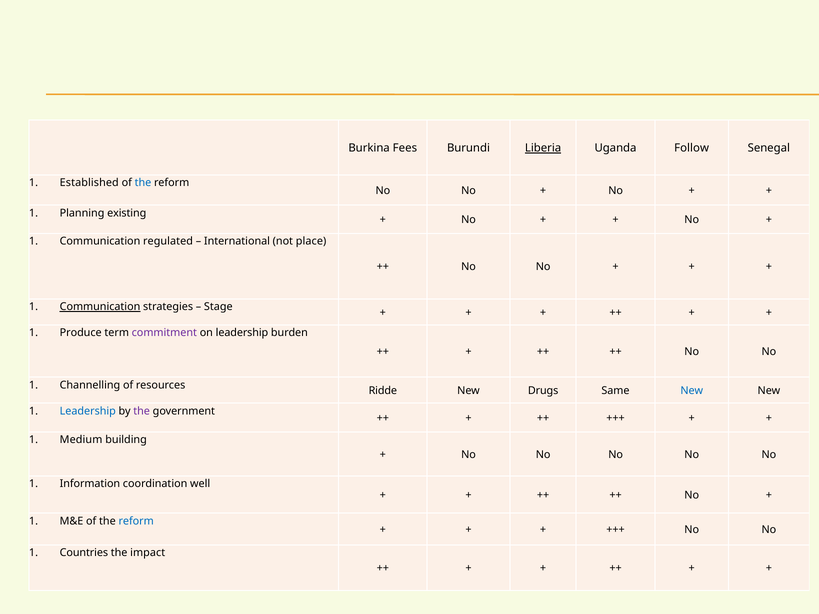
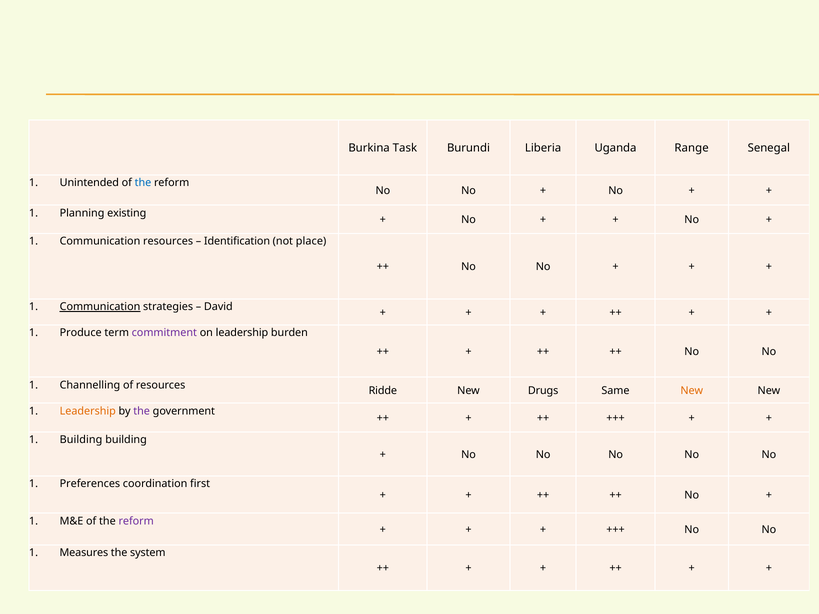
Fees: Fees -> Task
Liberia underline: present -> none
Follow: Follow -> Range
Established: Established -> Unintended
Communication regulated: regulated -> resources
International: International -> Identification
Stage: Stage -> David
New at (692, 391) colour: blue -> orange
Leadership at (88, 411) colour: blue -> orange
Medium at (81, 440): Medium -> Building
Information: Information -> Preferences
well: well -> first
reform at (136, 521) colour: blue -> purple
Countries: Countries -> Measures
impact: impact -> system
